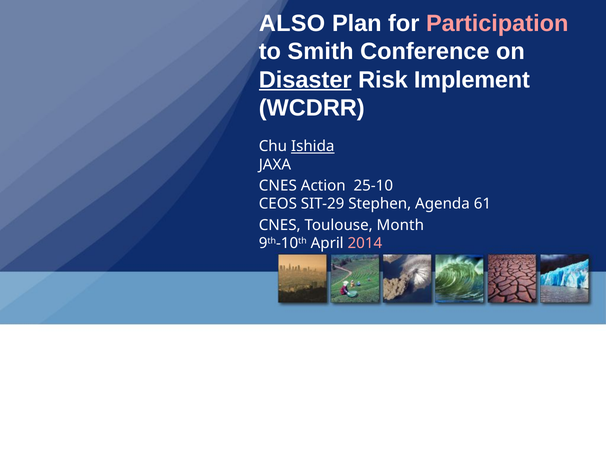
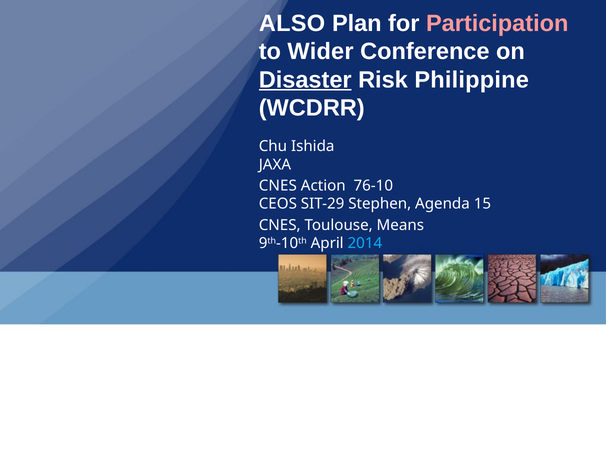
Smith: Smith -> Wider
Implement: Implement -> Philippine
Ishida underline: present -> none
25-10: 25-10 -> 76-10
61: 61 -> 15
Month: Month -> Means
2014 colour: pink -> light blue
